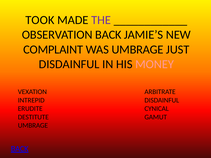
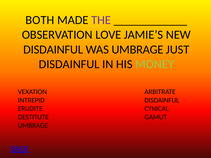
TOOK: TOOK -> BOTH
OBSERVATION BACK: BACK -> LOVE
COMPLAINT at (53, 50): COMPLAINT -> DISDAINFUL
MONEY colour: pink -> light green
